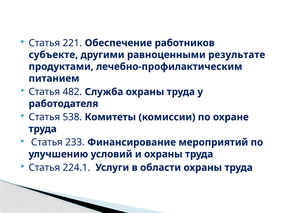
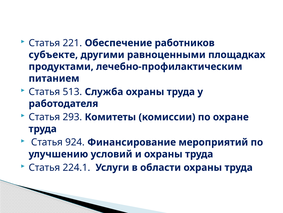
результате: результате -> площадках
482: 482 -> 513
538: 538 -> 293
233: 233 -> 924
